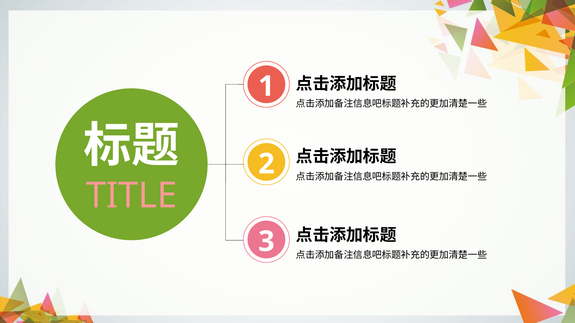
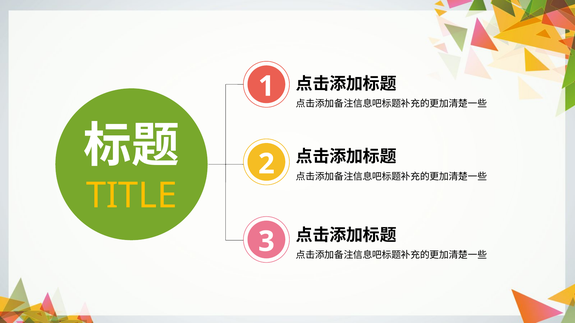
TITLE colour: pink -> yellow
